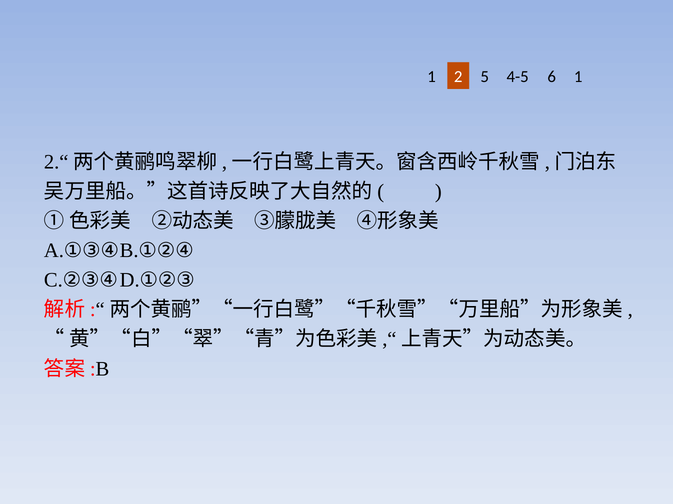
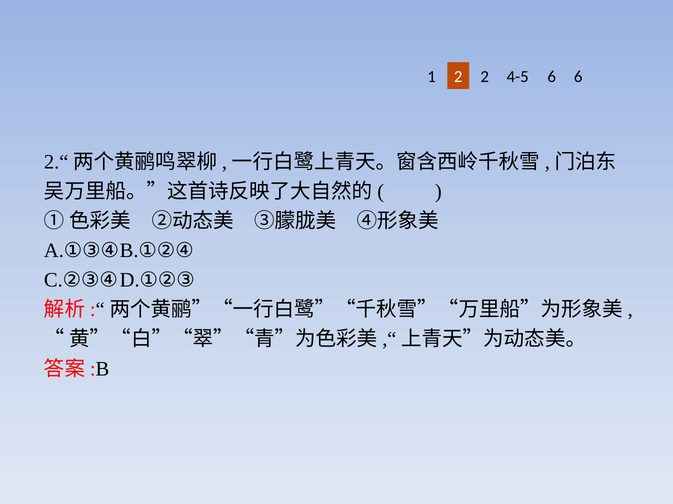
2 5: 5 -> 2
6 1: 1 -> 6
